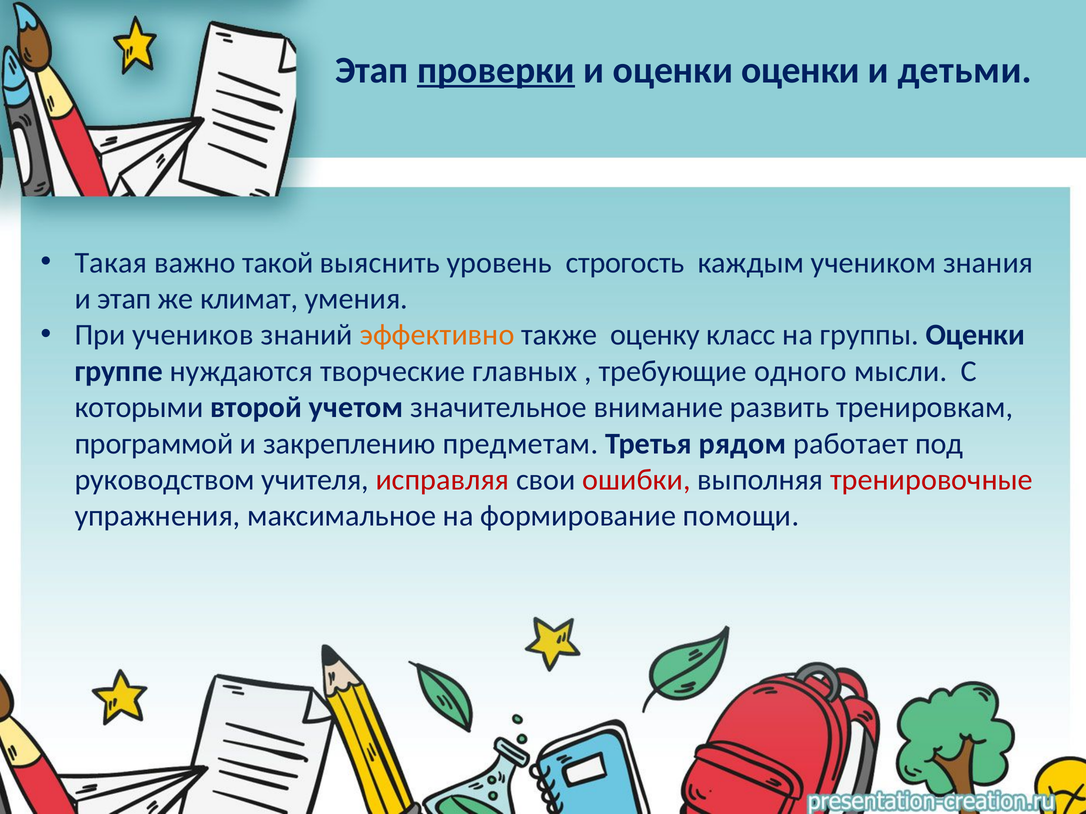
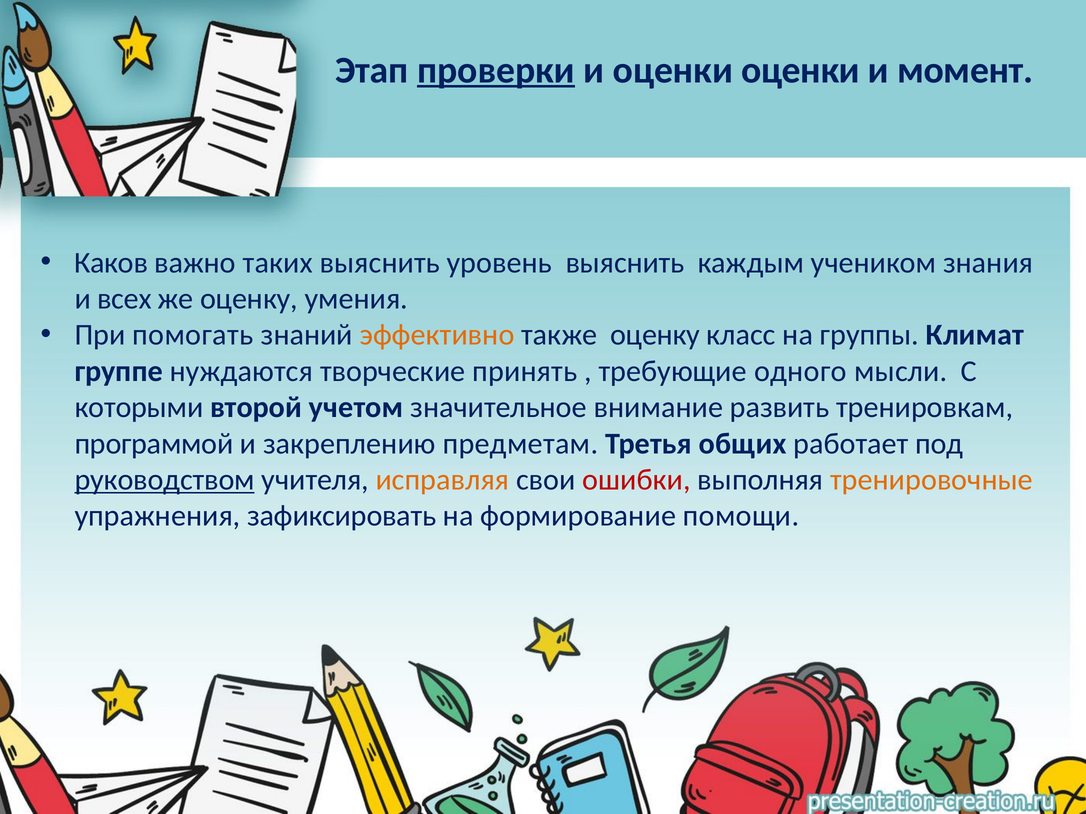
детьми: детьми -> момент
Такая: Такая -> Каков
такой: такой -> таких
уровень строгость: строгость -> выяснить
и этап: этап -> всех
же климат: климат -> оценку
учеников: учеников -> помогать
группы Оценки: Оценки -> Климат
главных: главных -> принять
рядом: рядом -> общих
руководством underline: none -> present
исправляя colour: red -> orange
тренировочные colour: red -> orange
максимальное: максимальное -> зафиксировать
